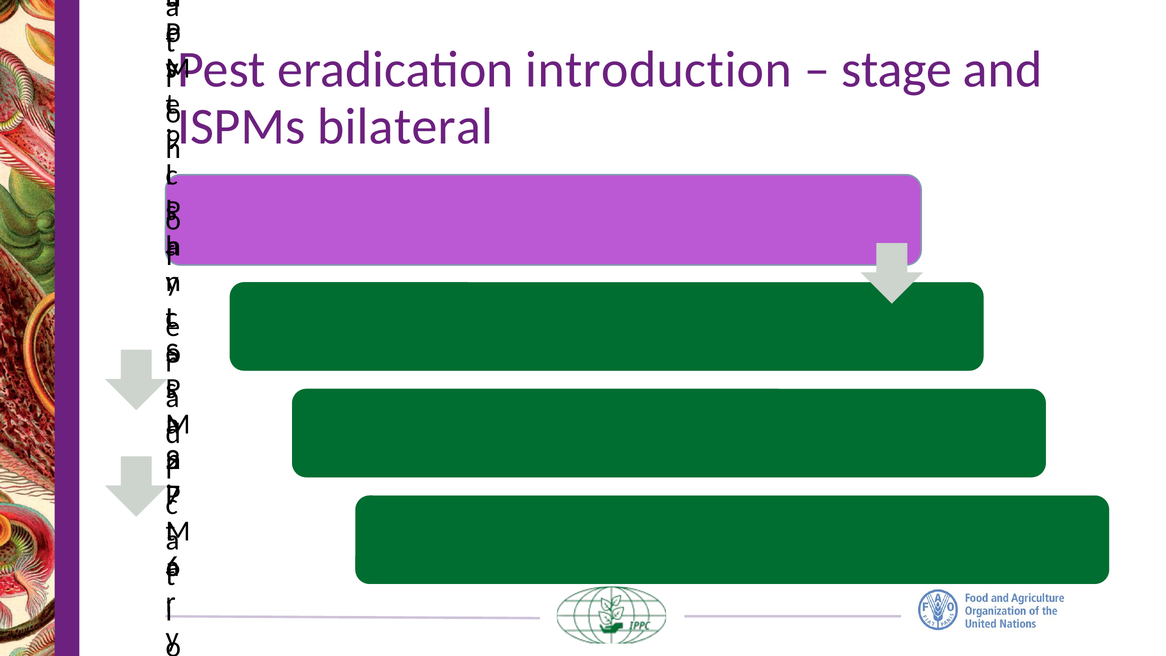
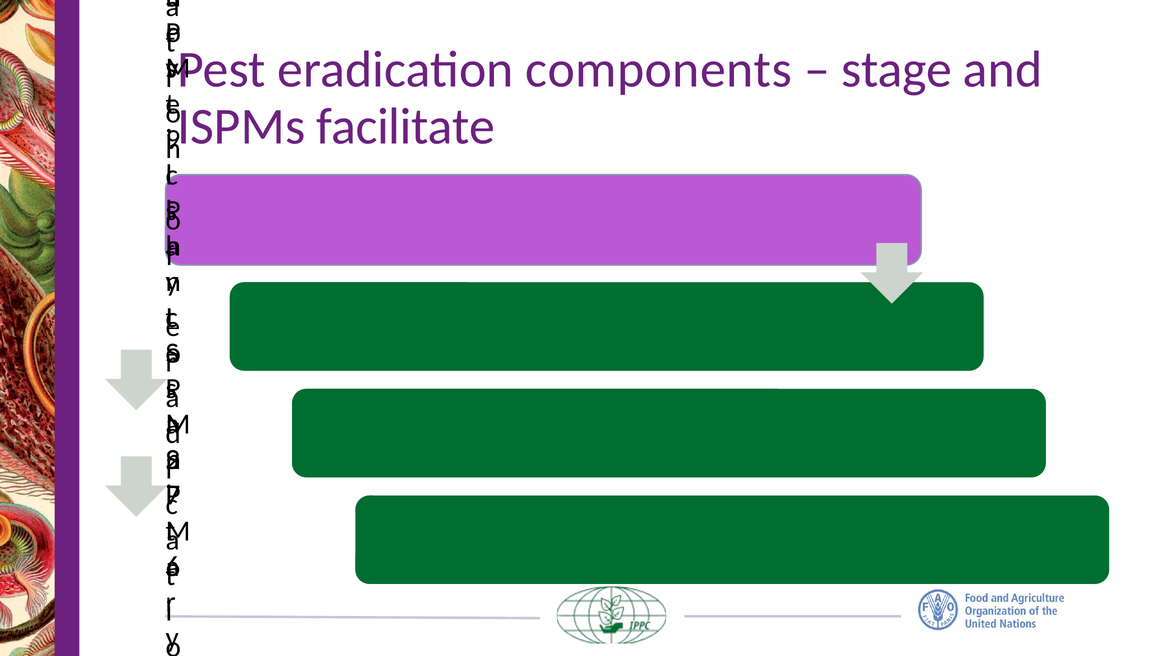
introduction: introduction -> components
bilateral: bilateral -> facilitate
